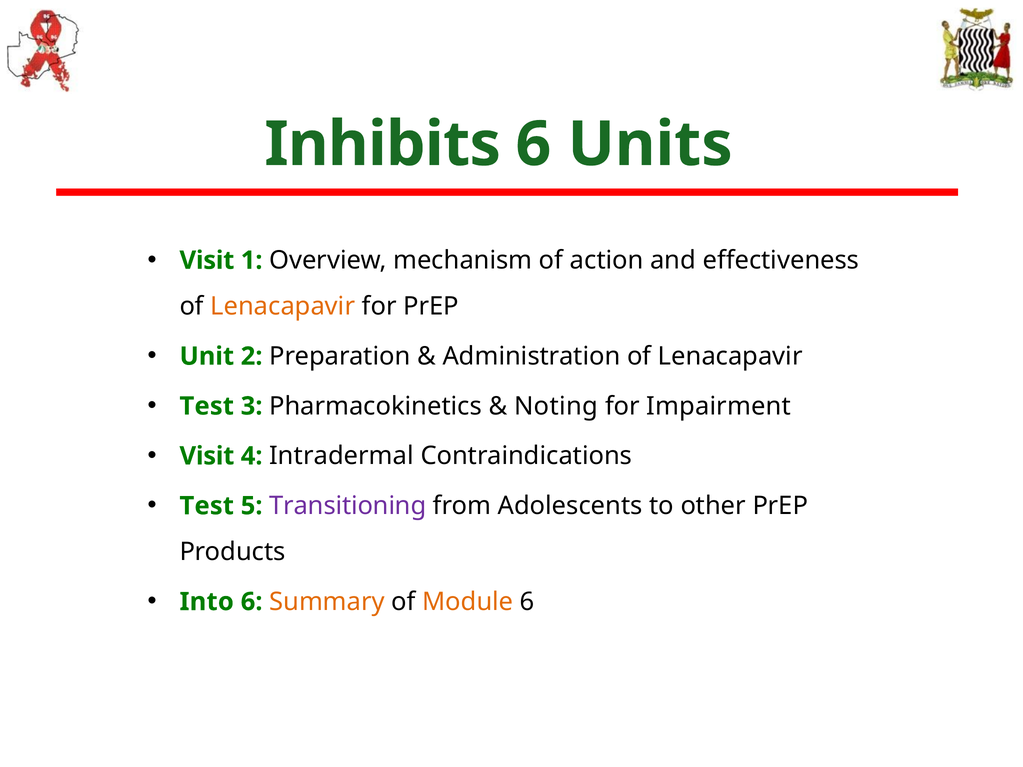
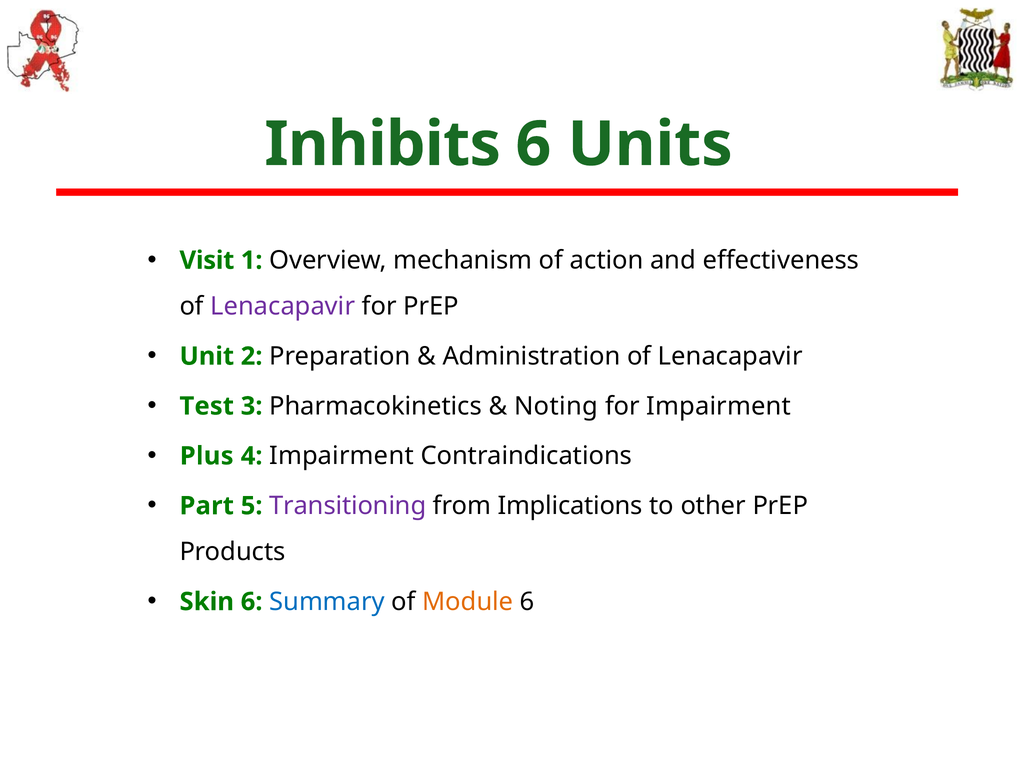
Lenacapavir at (283, 307) colour: orange -> purple
Visit at (207, 456): Visit -> Plus
4 Intradermal: Intradermal -> Impairment
Test at (207, 506): Test -> Part
Adolescents: Adolescents -> Implications
Into: Into -> Skin
Summary colour: orange -> blue
